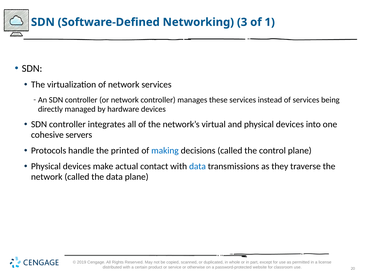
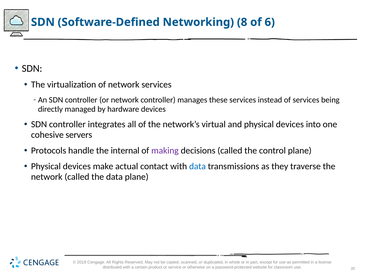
3: 3 -> 8
1: 1 -> 6
printed: printed -> internal
making colour: blue -> purple
